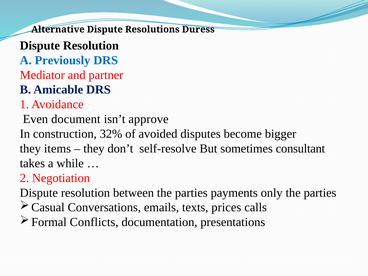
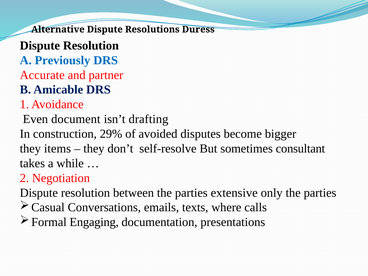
Mediator: Mediator -> Accurate
approve: approve -> drafting
32%: 32% -> 29%
payments: payments -> extensive
prices: prices -> where
Conflicts: Conflicts -> Engaging
